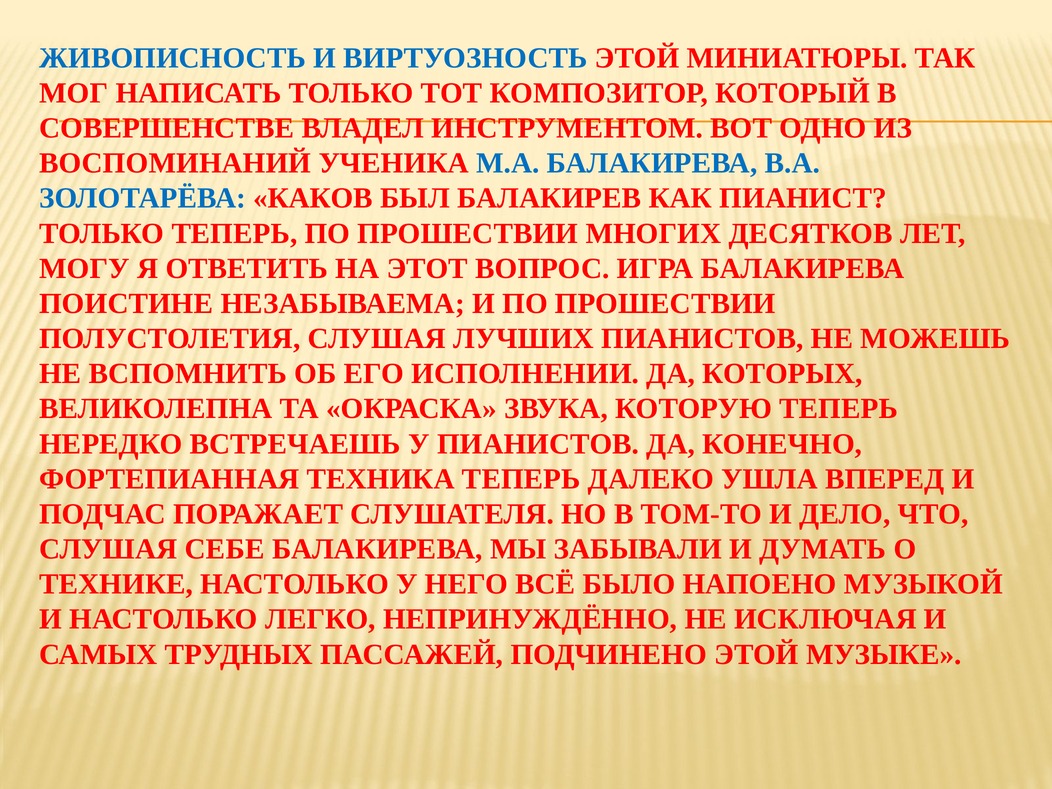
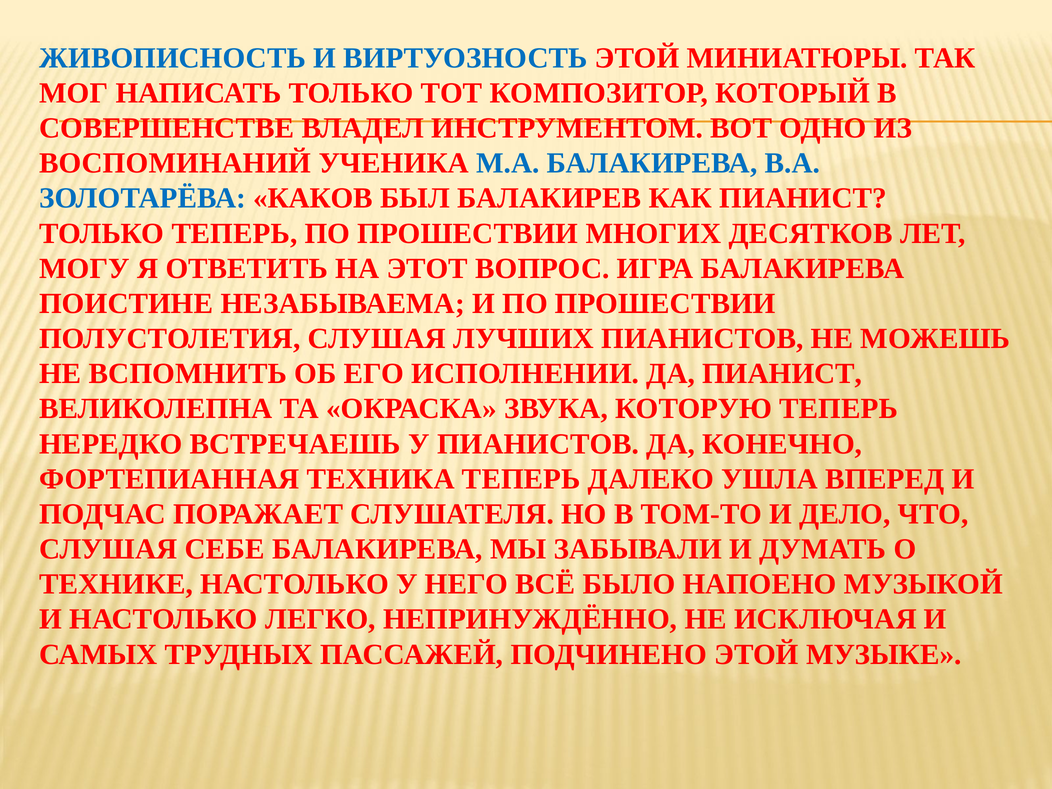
ДА КОТОРЫХ: КОТОРЫХ -> ПИАНИСТ
